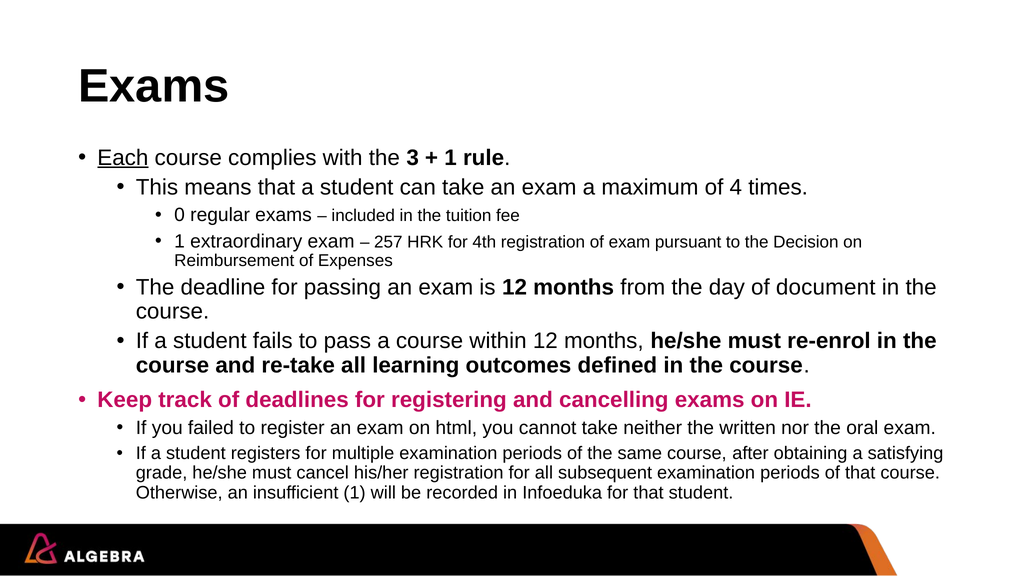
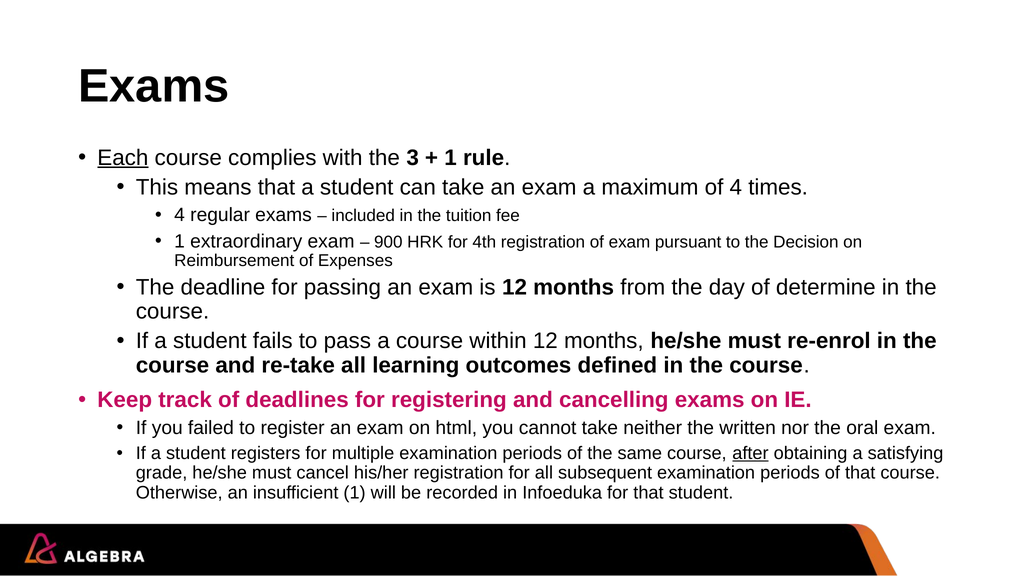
0 at (180, 215): 0 -> 4
257: 257 -> 900
document: document -> determine
after underline: none -> present
